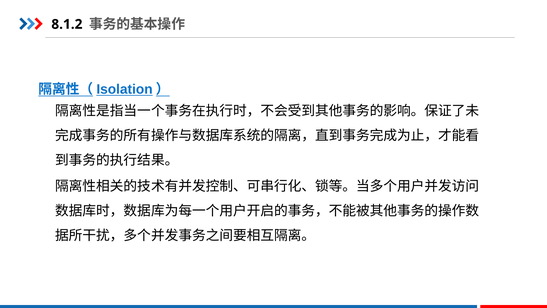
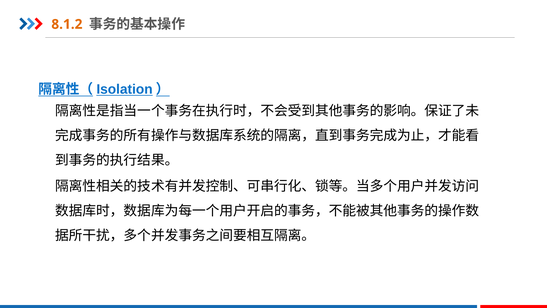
8.1.2 colour: black -> orange
